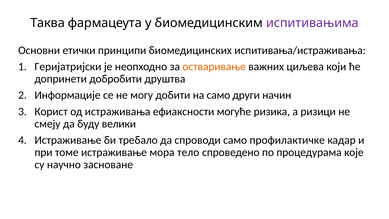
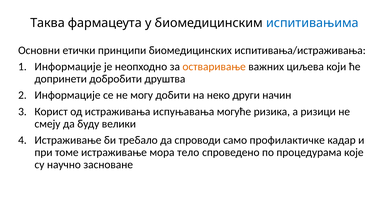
испитивањима colour: purple -> blue
Геријатријски at (68, 67): Геријатријски -> Информације
на само: само -> неко
ефиаксности: ефиаксности -> испуњавања
